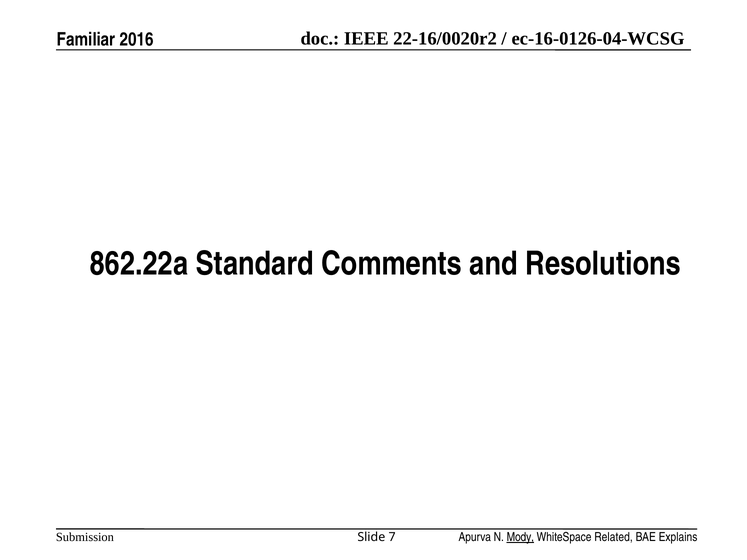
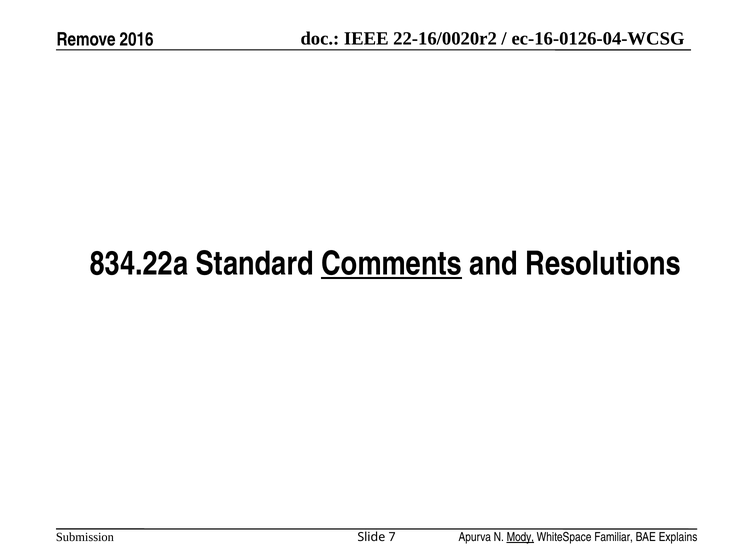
Familiar: Familiar -> Remove
862.22a: 862.22a -> 834.22a
Comments underline: none -> present
Related: Related -> Familiar
